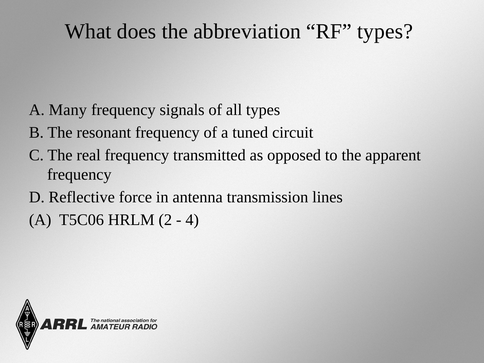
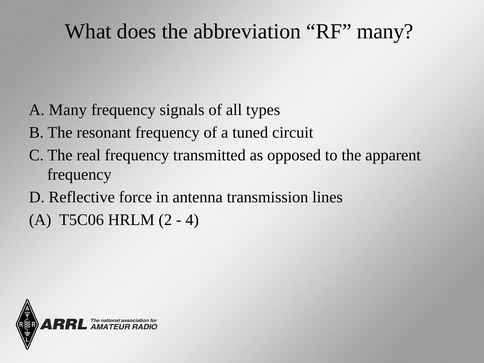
RF types: types -> many
